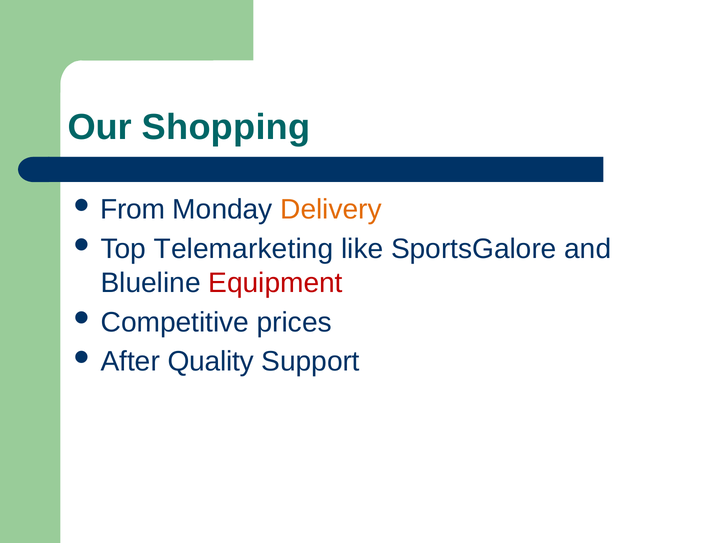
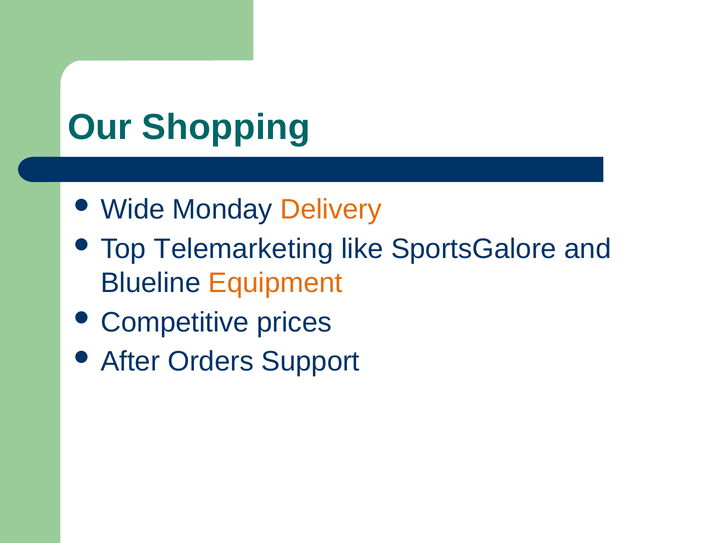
From: From -> Wide
Equipment colour: red -> orange
Quality: Quality -> Orders
